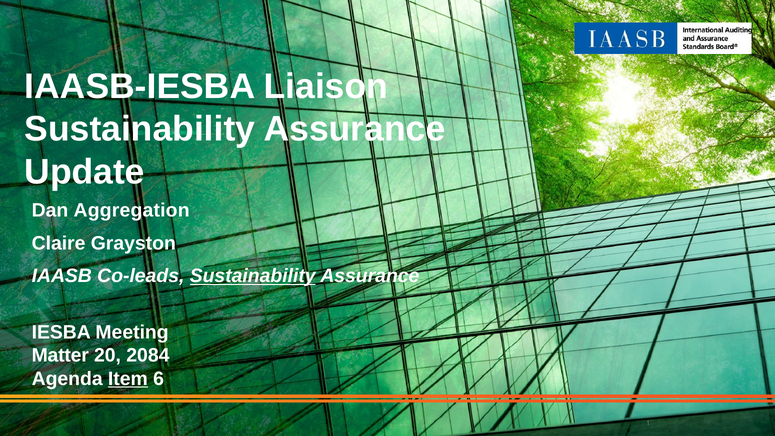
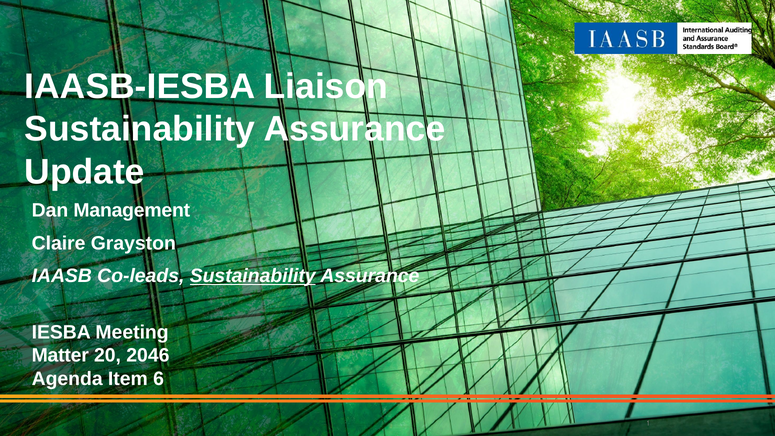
Aggregation: Aggregation -> Management
2084: 2084 -> 2046
Item underline: present -> none
